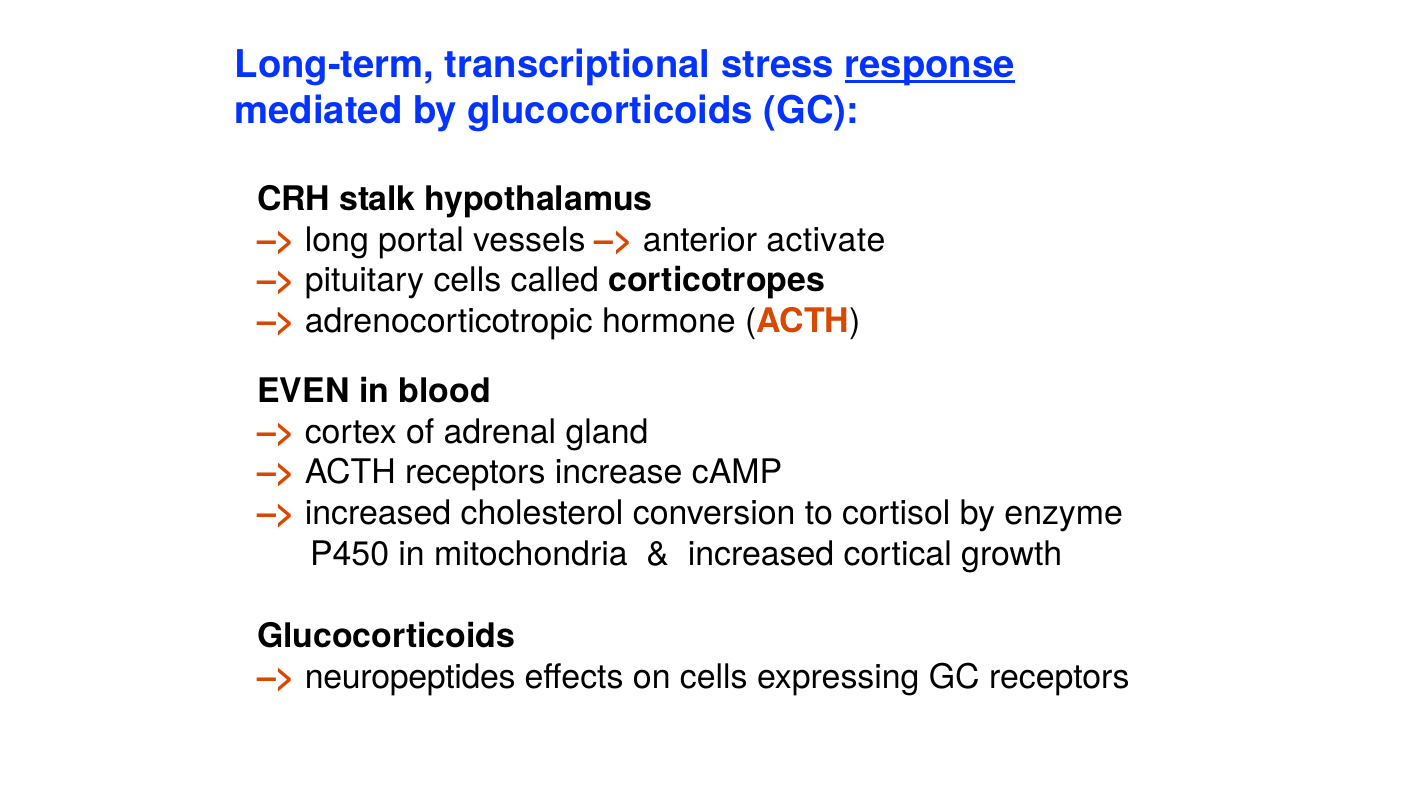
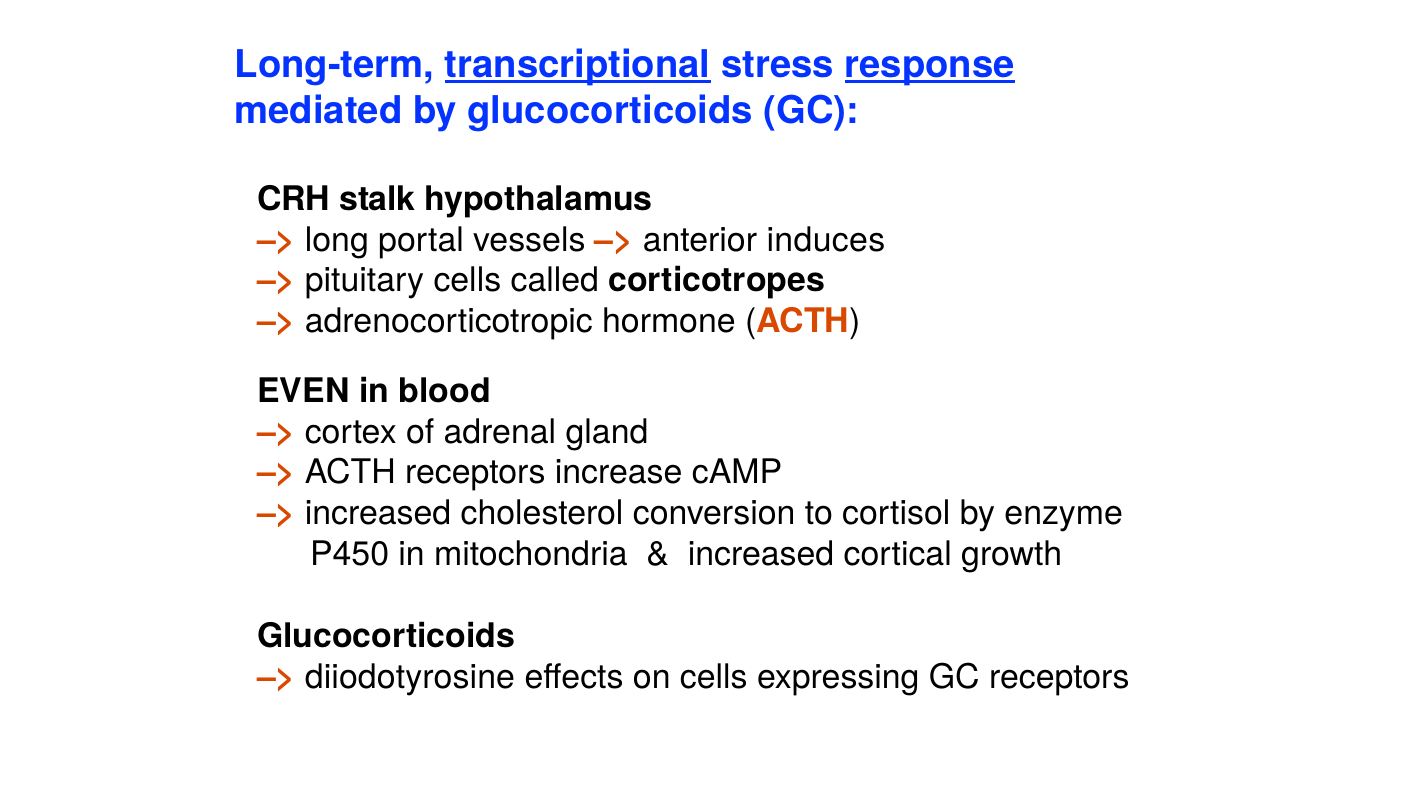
transcriptional underline: none -> present
activate: activate -> induces
neuropeptides: neuropeptides -> diiodotyrosine
